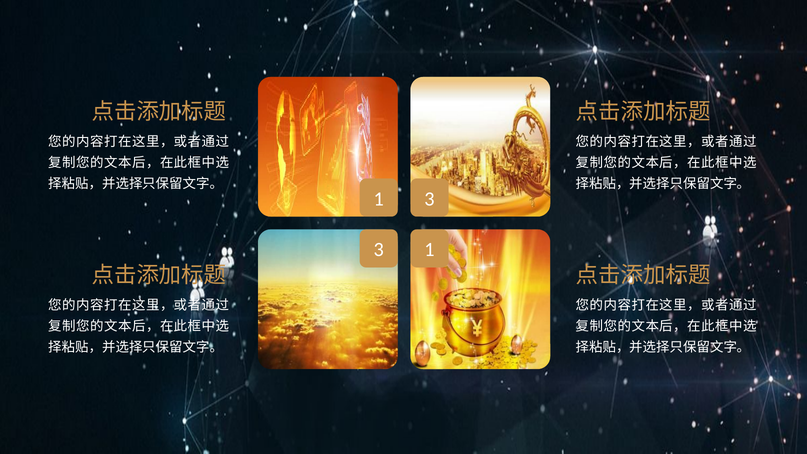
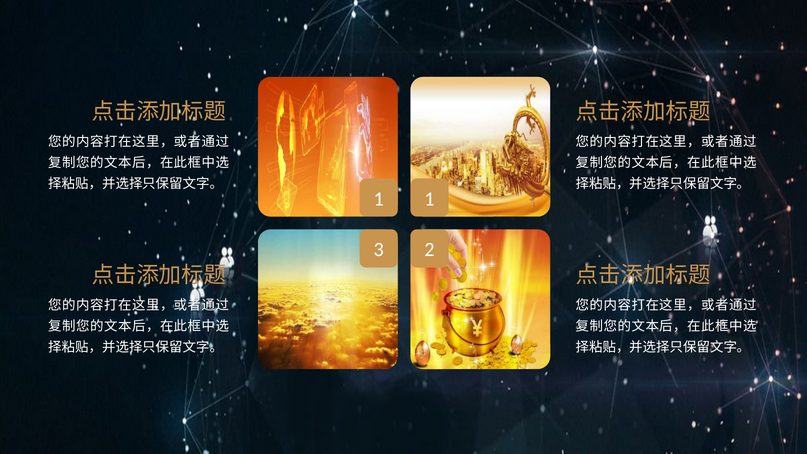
1 3: 3 -> 1
3 1: 1 -> 2
